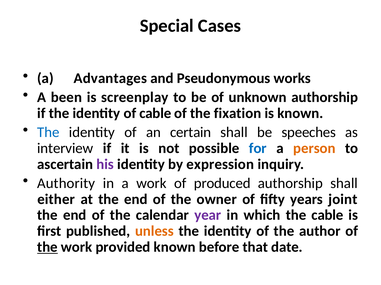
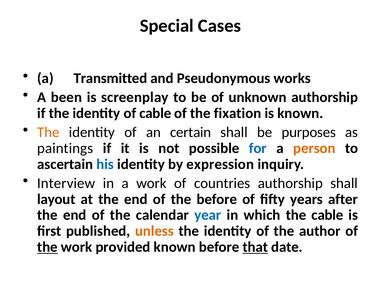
Advantages: Advantages -> Transmitted
The at (48, 133) colour: blue -> orange
speeches: speeches -> purposes
interview: interview -> paintings
his colour: purple -> blue
Authority: Authority -> Interview
produced: produced -> countries
either: either -> layout
the owner: owner -> before
joint: joint -> after
year colour: purple -> blue
that underline: none -> present
